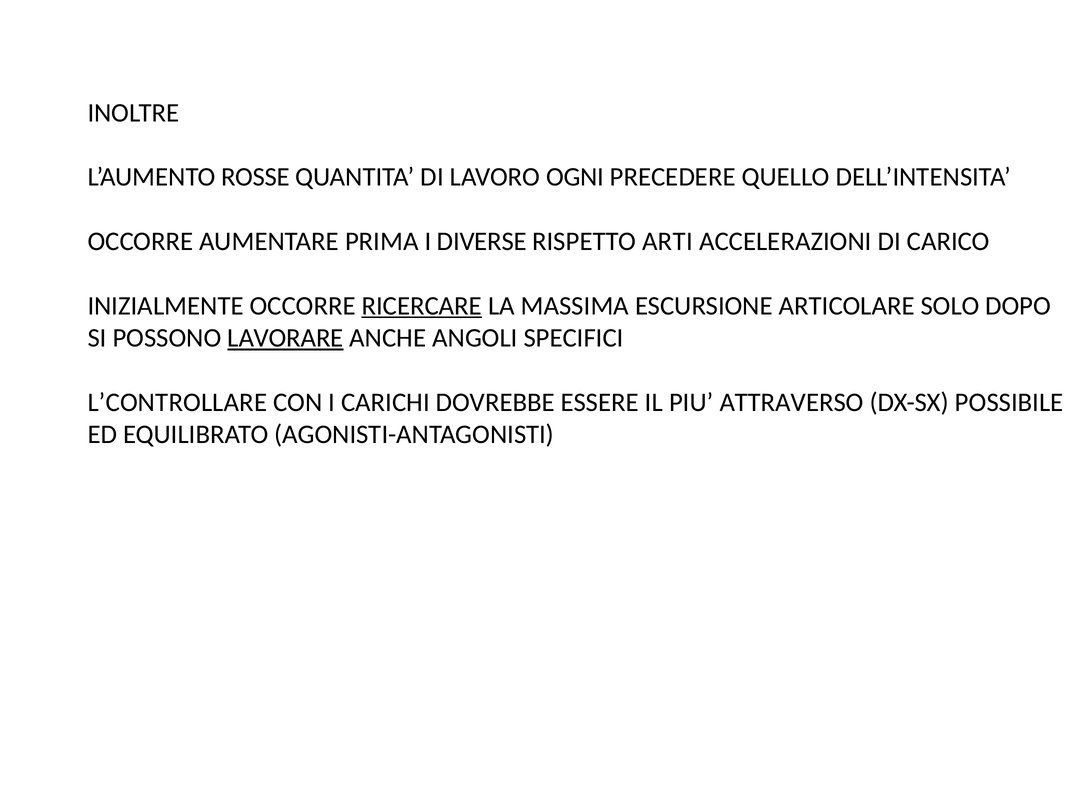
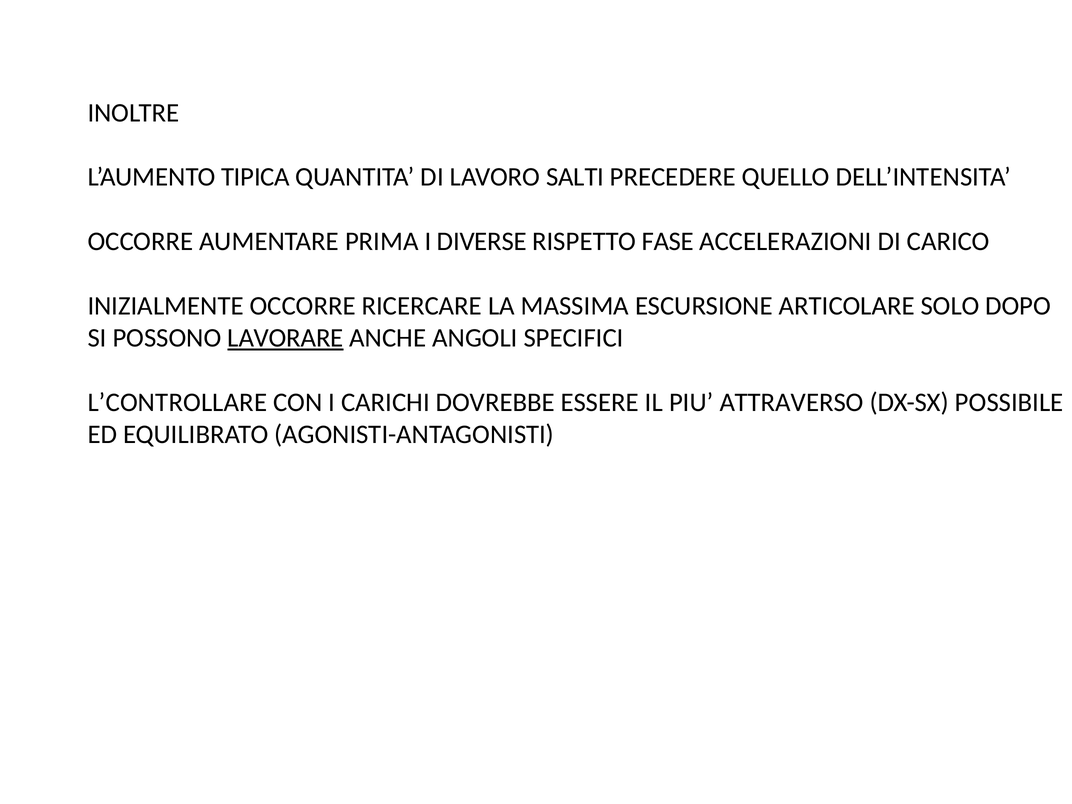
ROSSE: ROSSE -> TIPICA
OGNI: OGNI -> SALTI
ARTI: ARTI -> FASE
RICERCARE underline: present -> none
